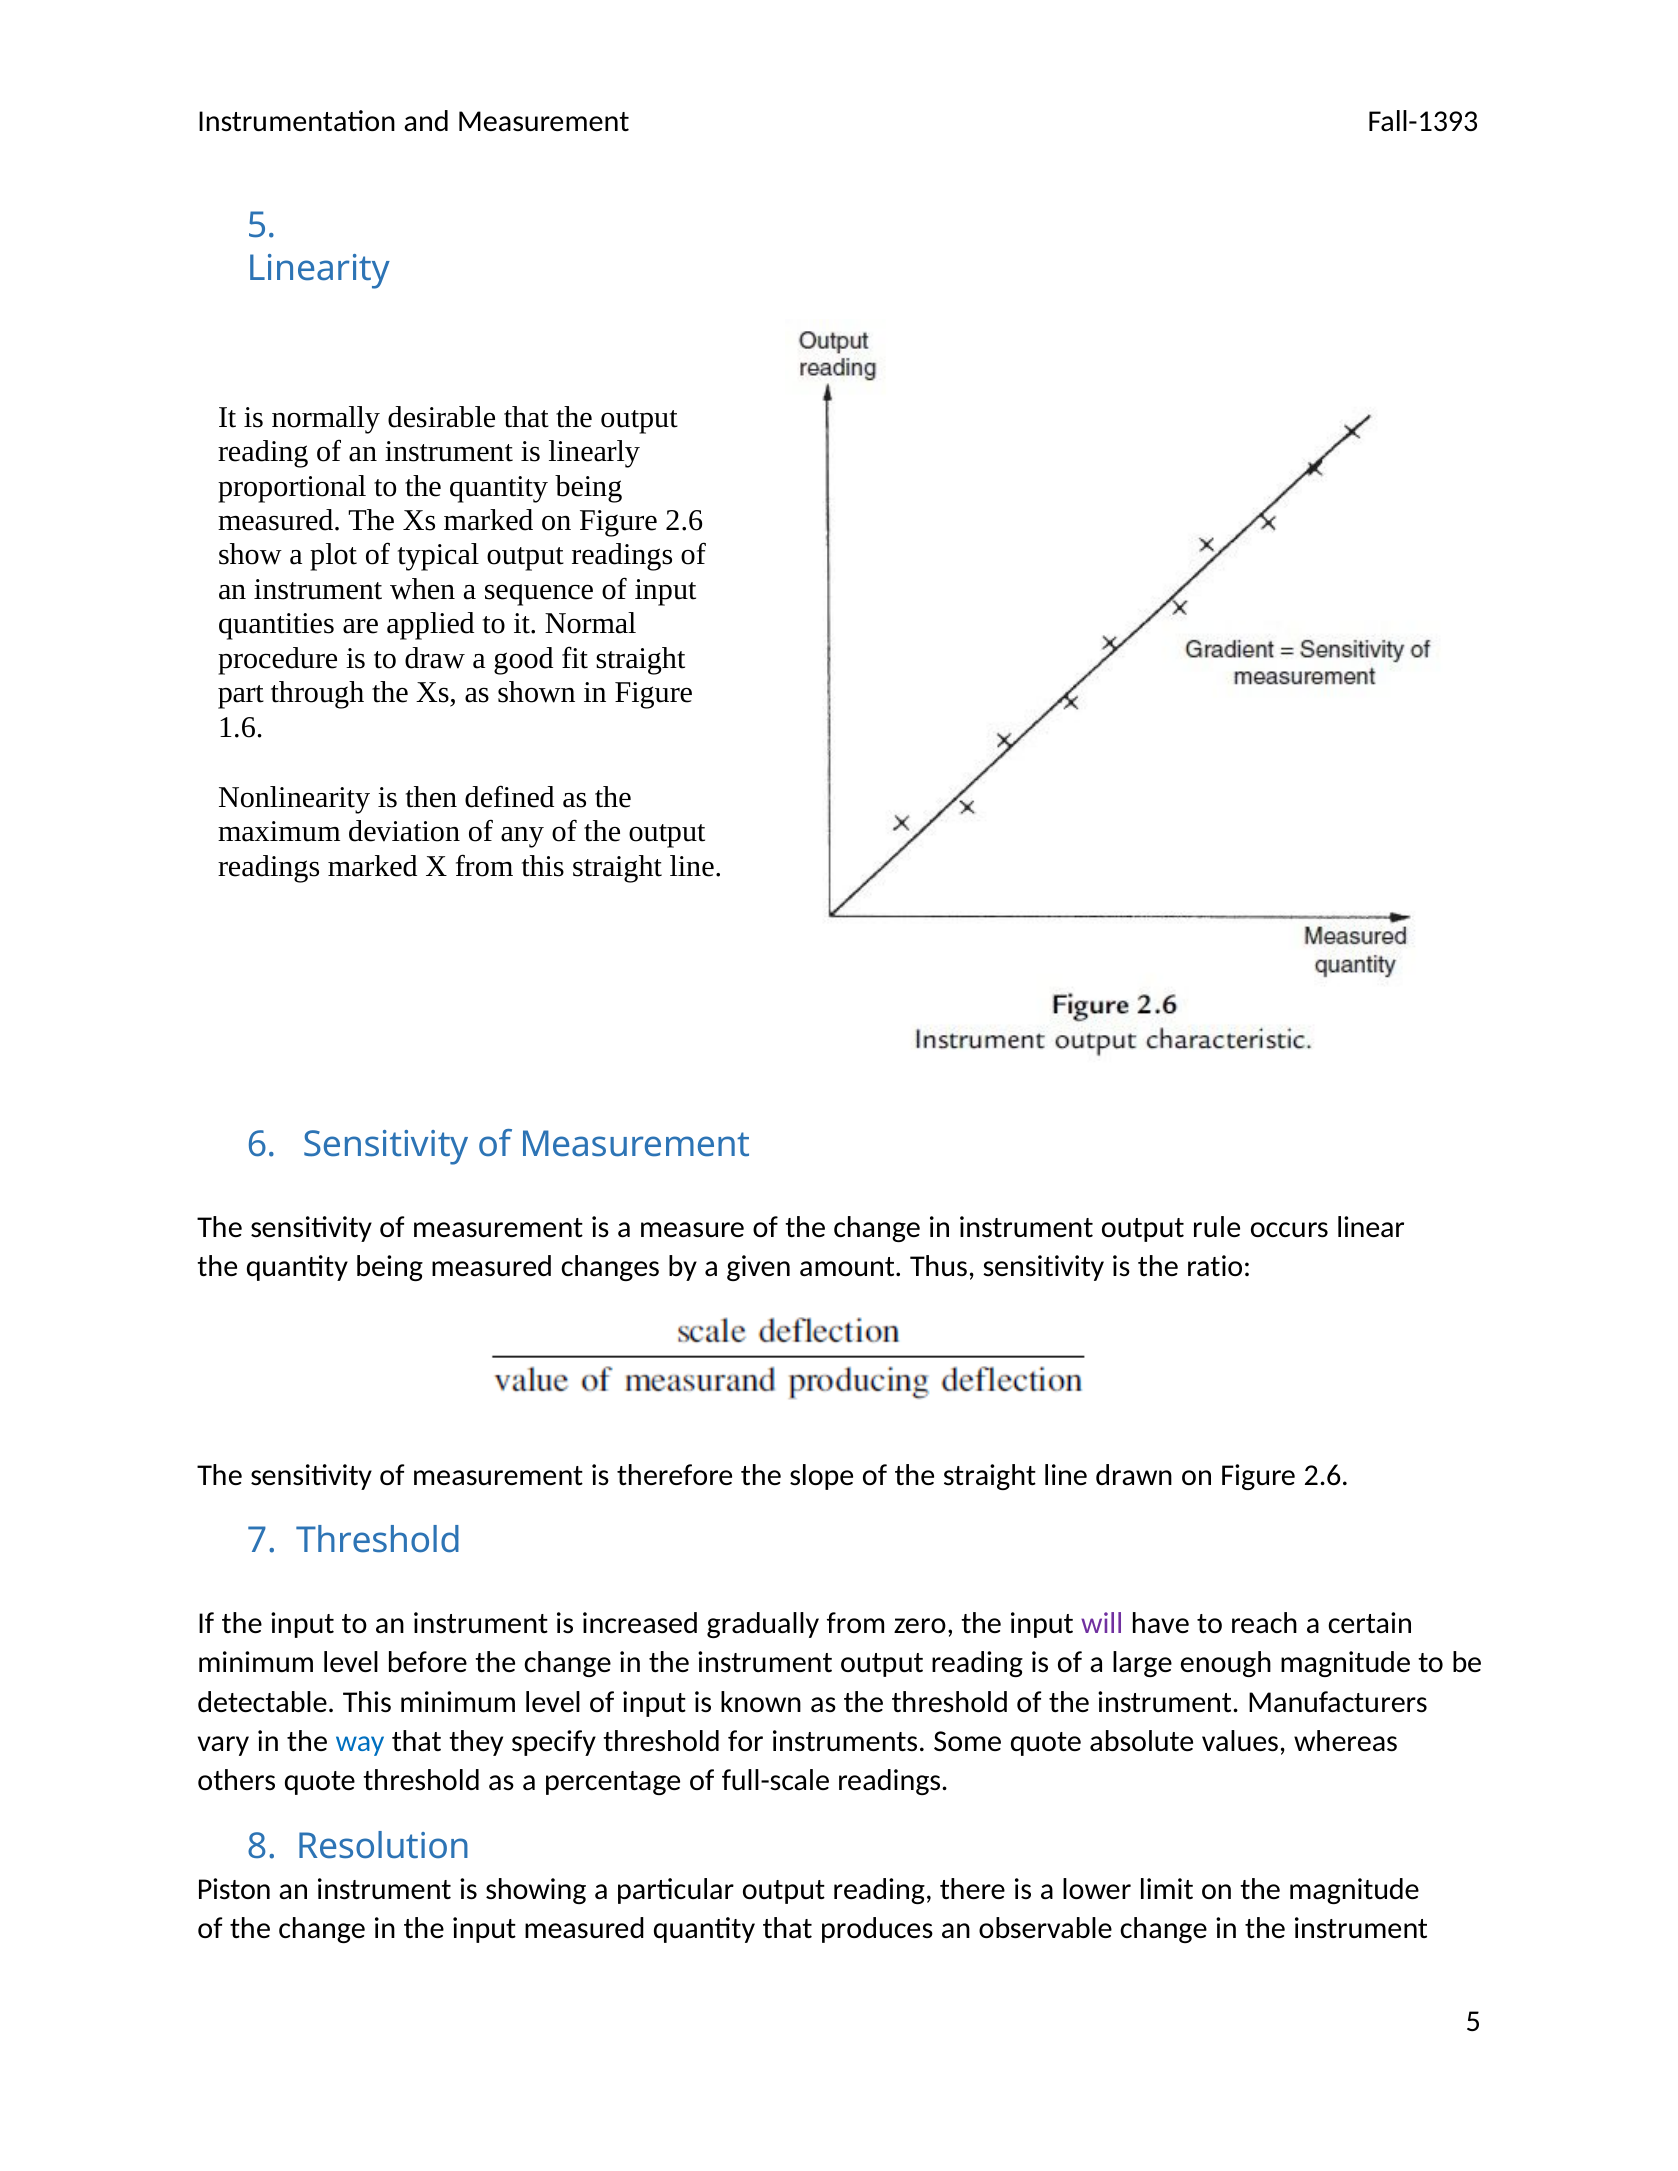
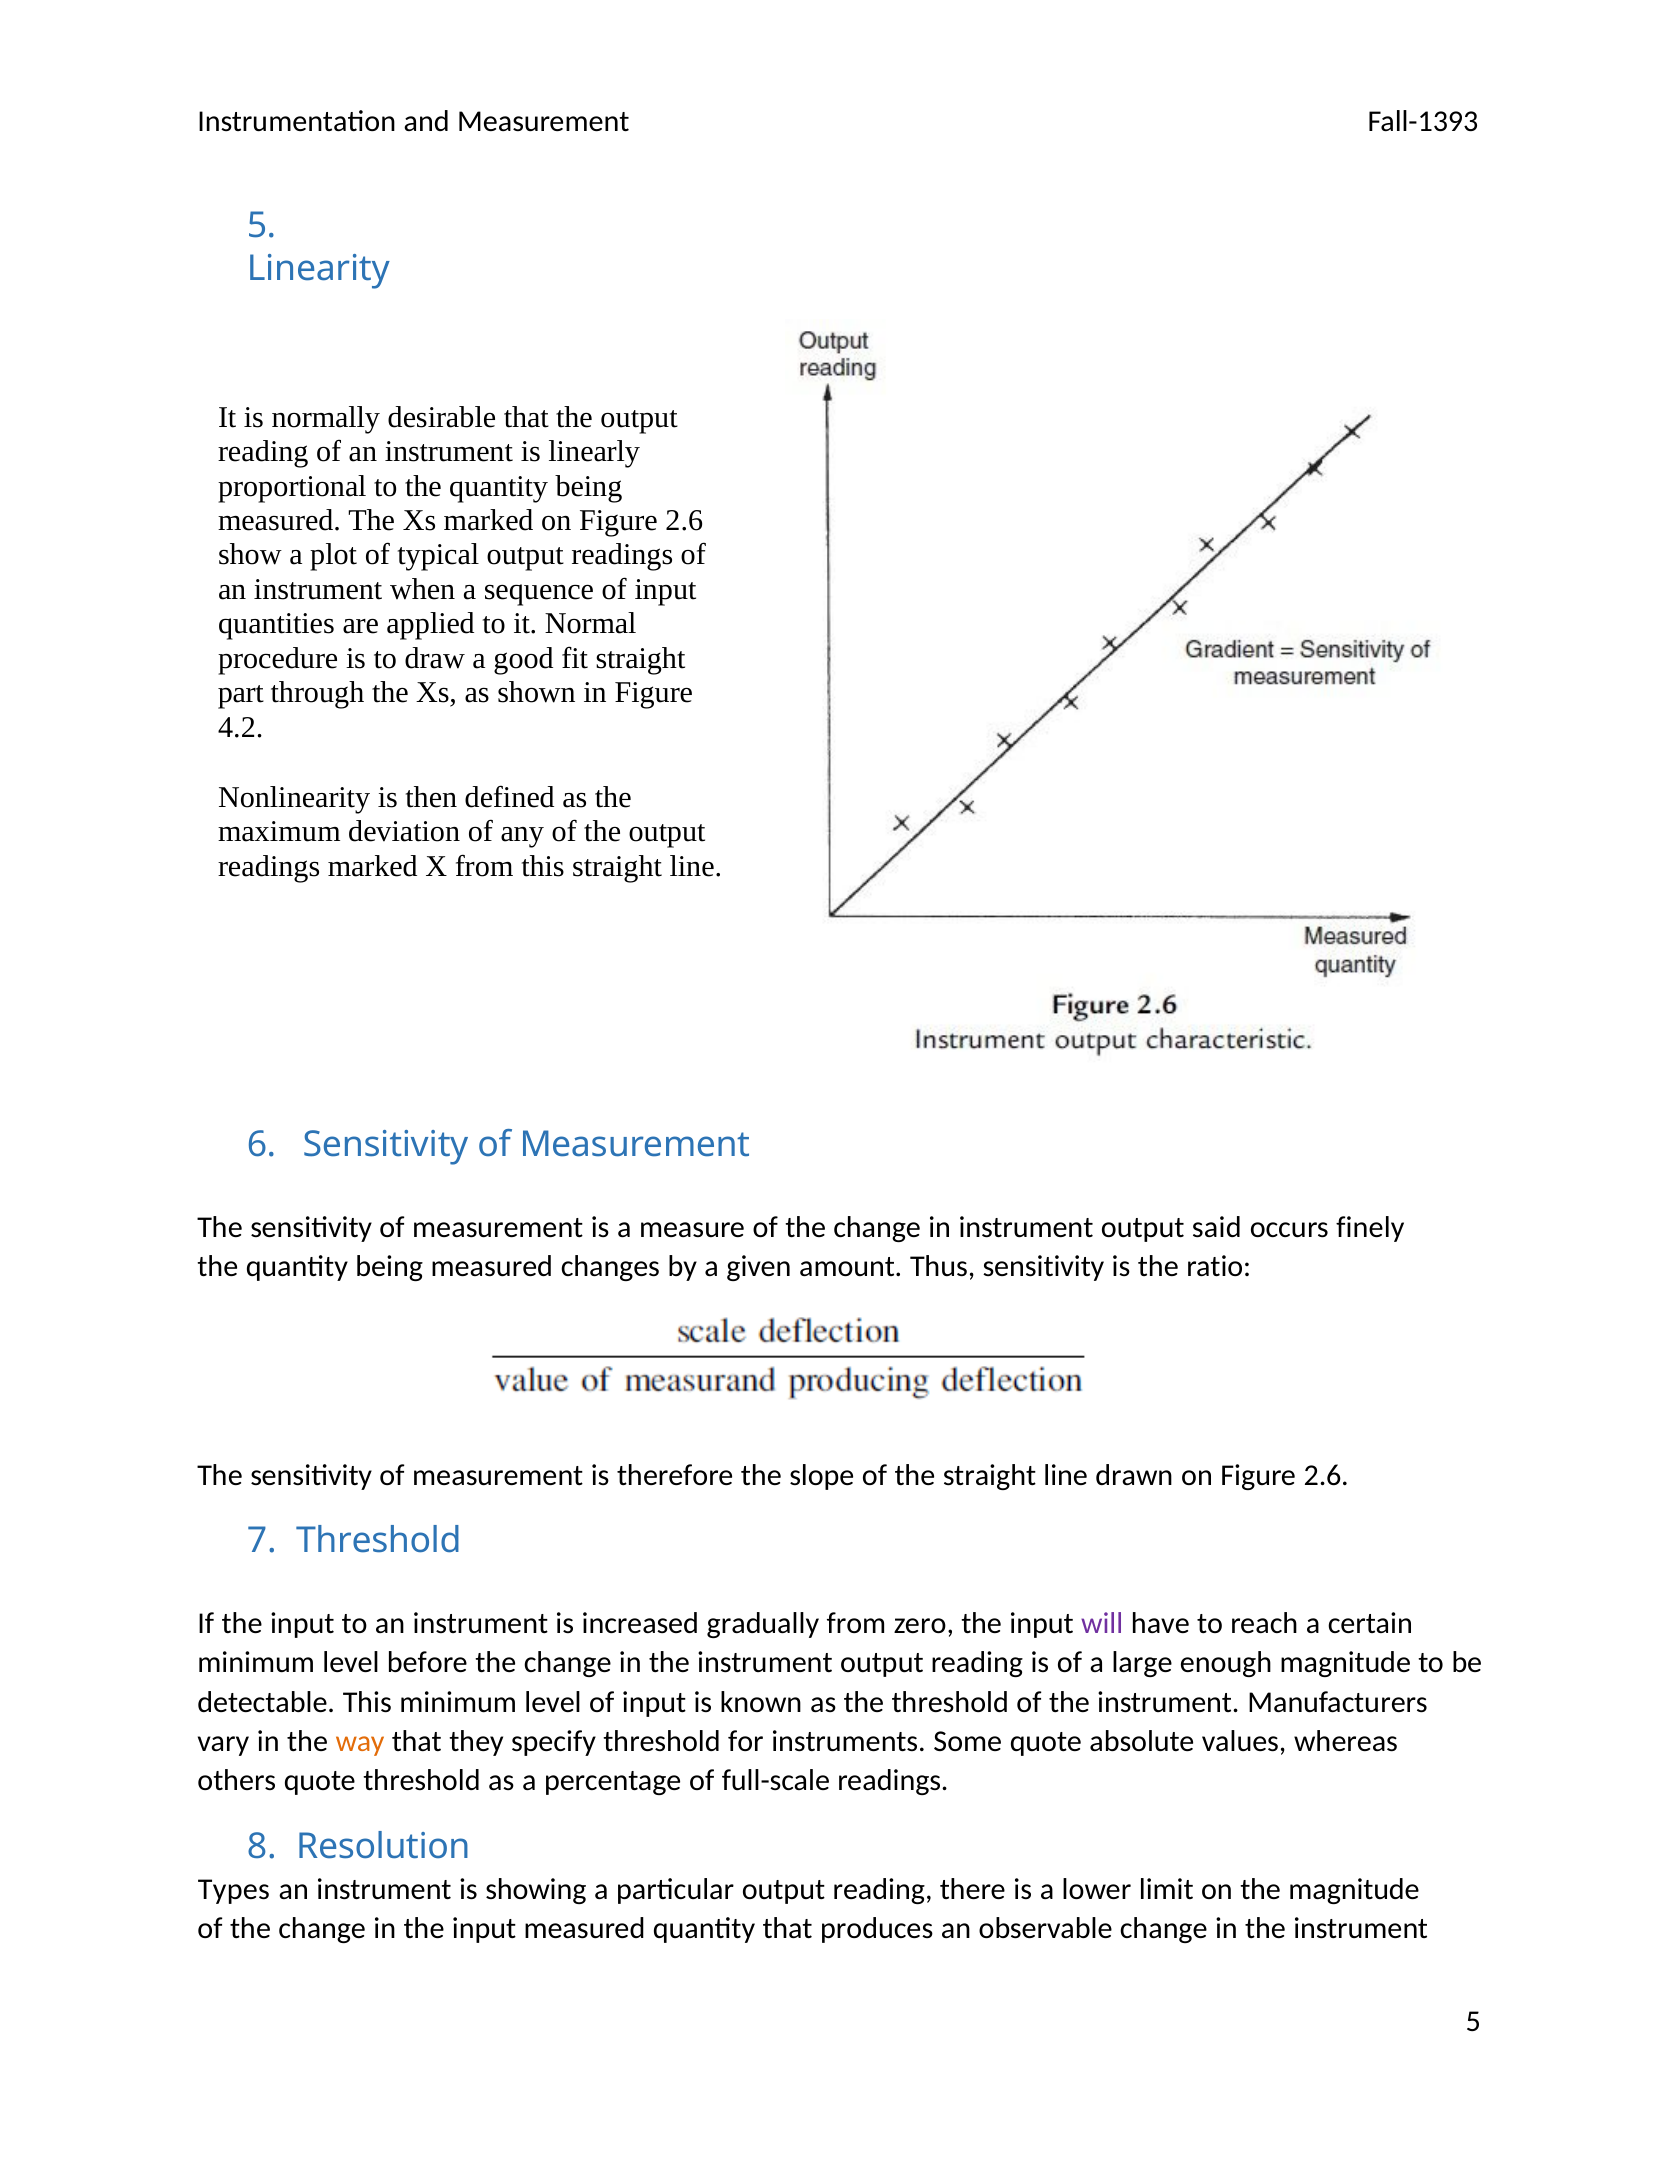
1.6: 1.6 -> 4.2
rule: rule -> said
linear: linear -> finely
way colour: blue -> orange
Piston: Piston -> Types
